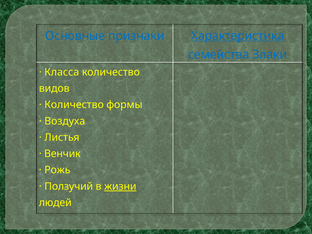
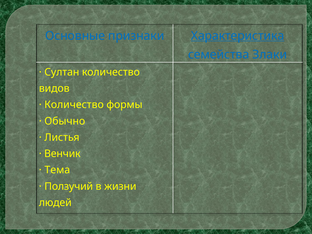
Класса: Класса -> Султан
Воздуха: Воздуха -> Обычно
Рожь: Рожь -> Тема
жизни underline: present -> none
